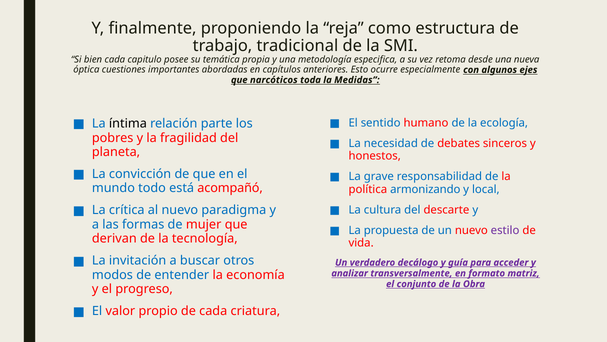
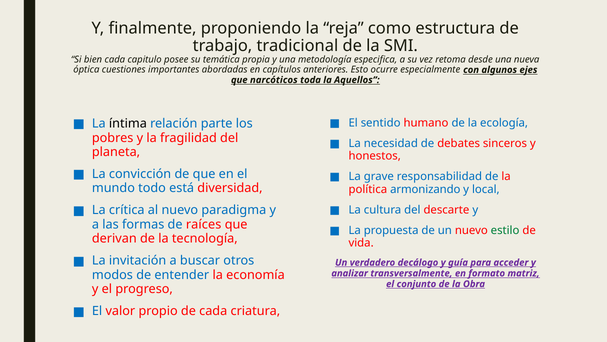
Medidas: Medidas -> Aquellos
acompañó: acompañó -> diversidad
mujer: mujer -> raíces
estilo colour: purple -> green
